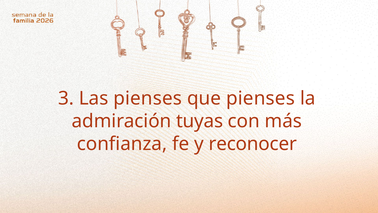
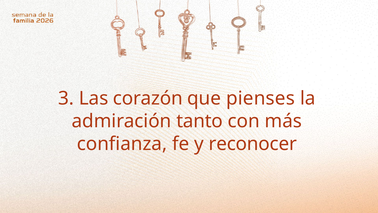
Las pienses: pienses -> corazón
tuyas: tuyas -> tanto
